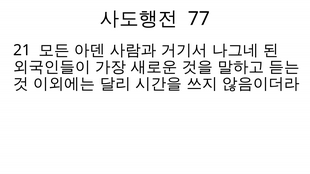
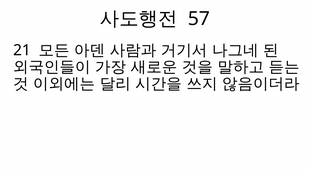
77: 77 -> 57
